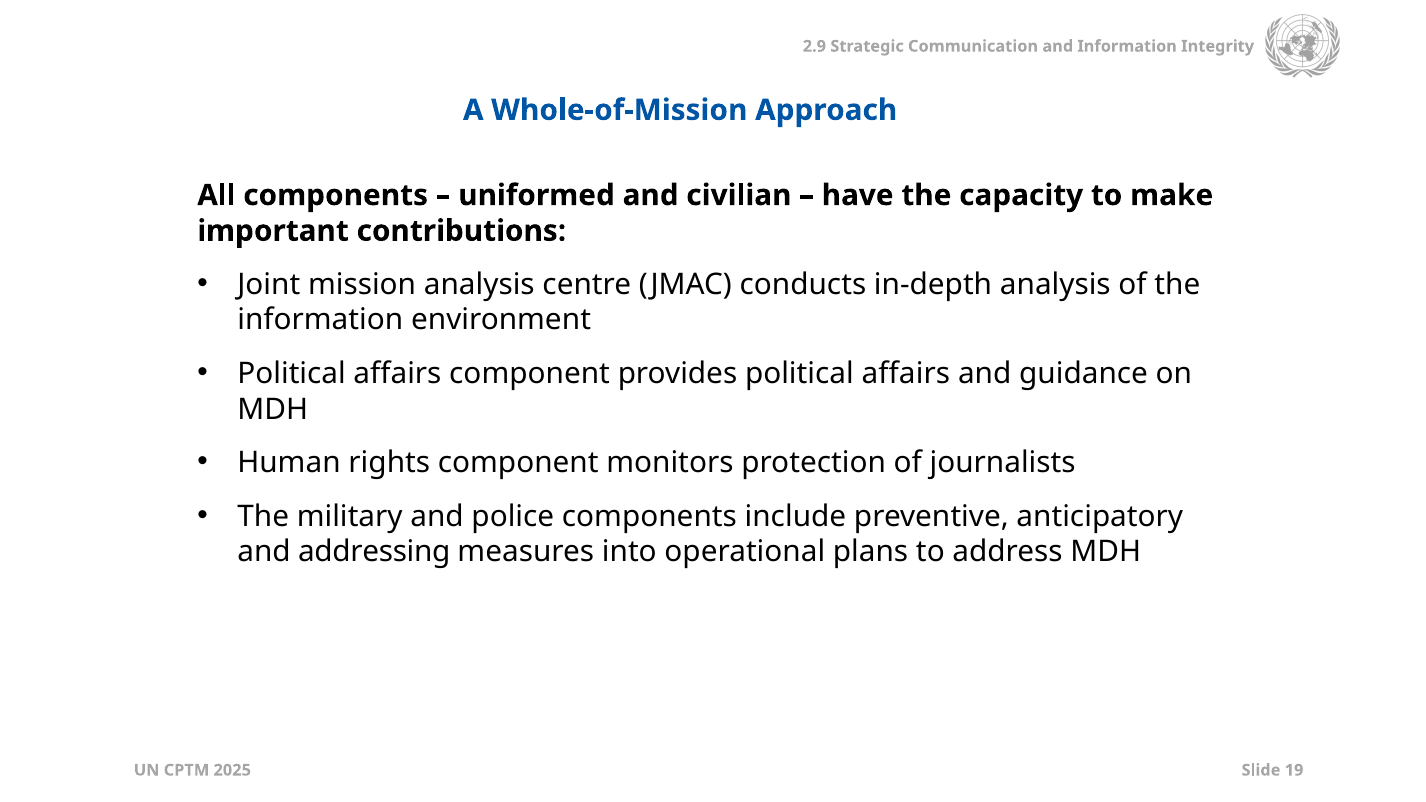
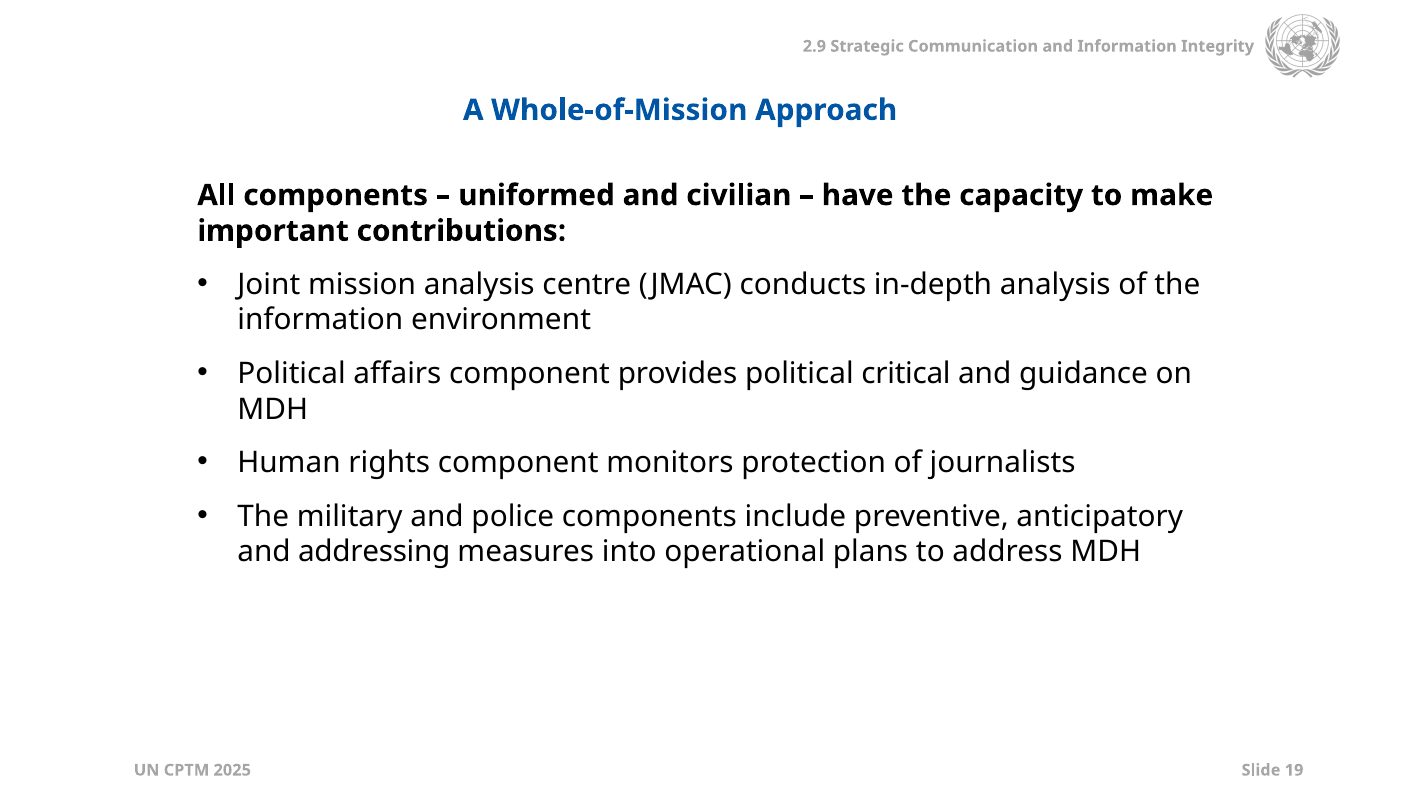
provides political affairs: affairs -> critical
